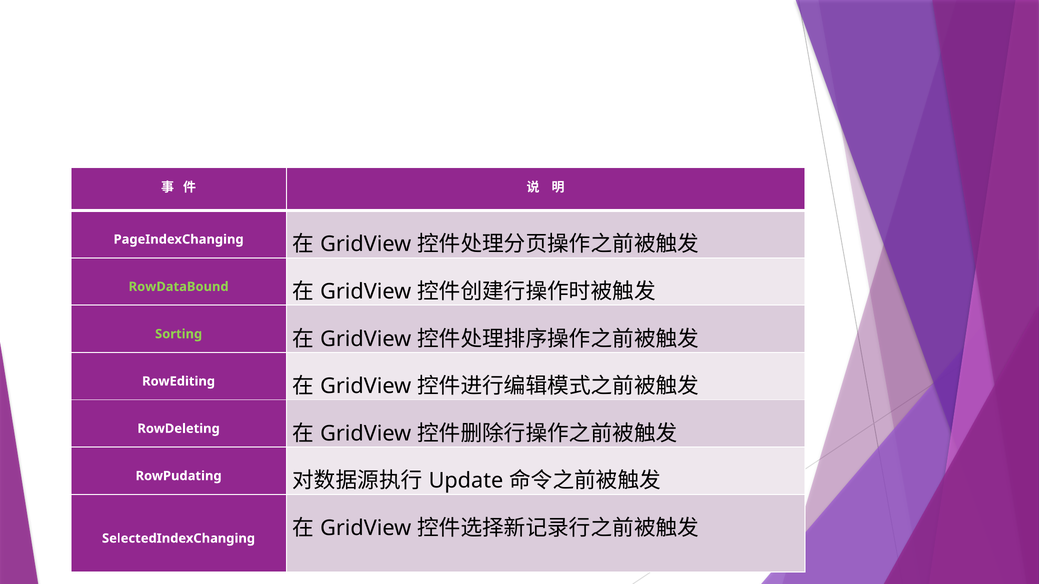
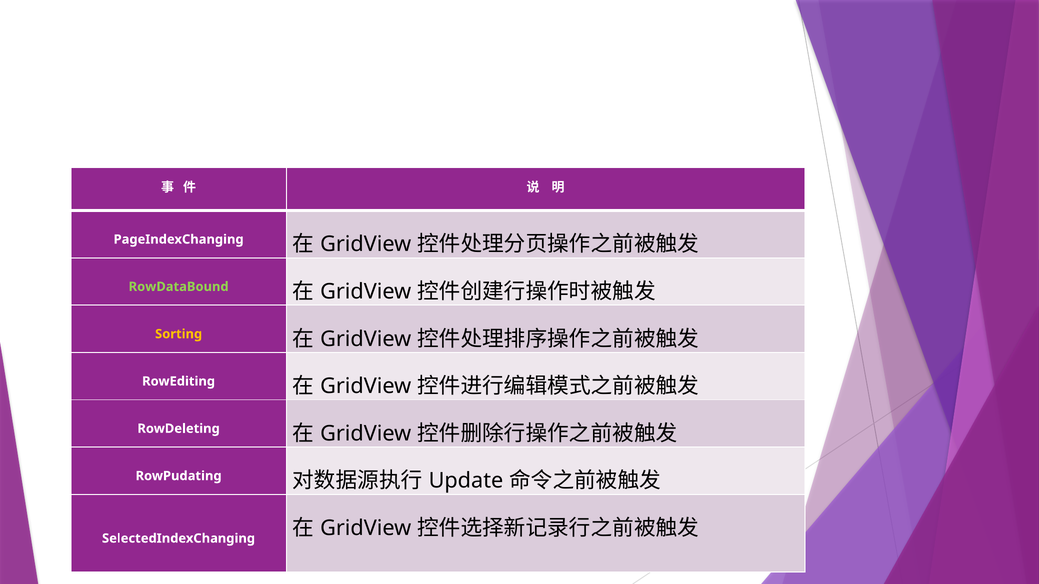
Sorting colour: light green -> yellow
